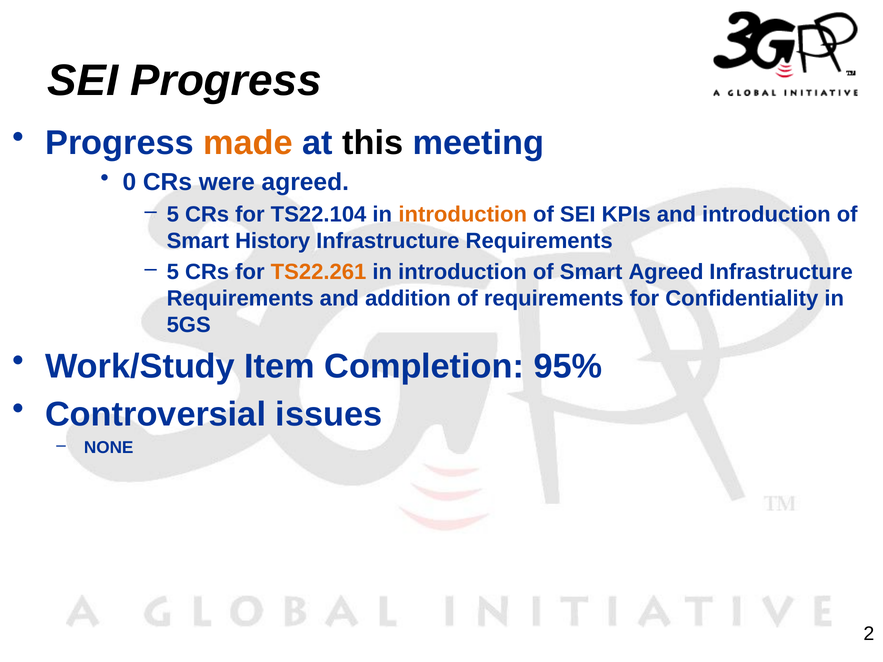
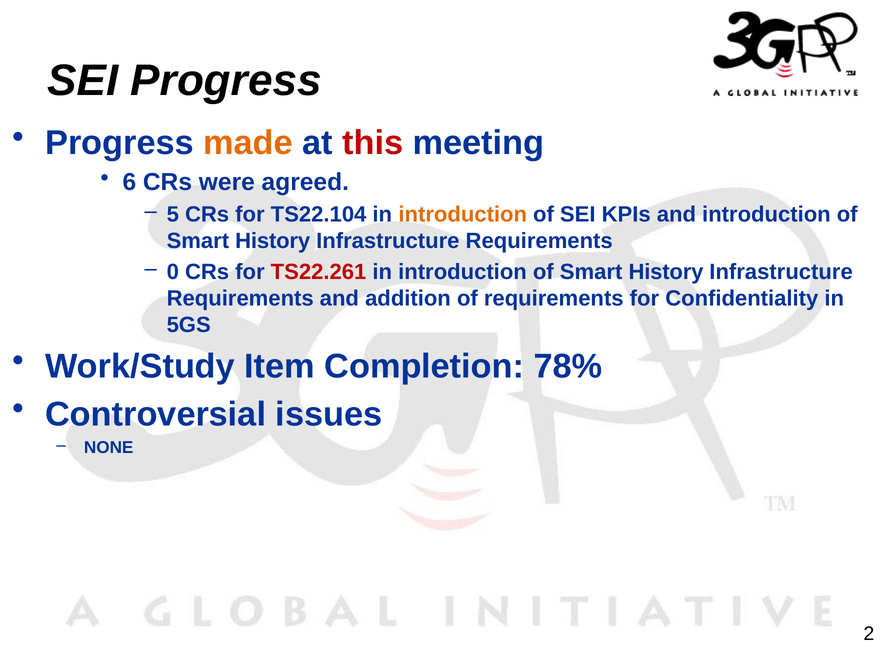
this colour: black -> red
0: 0 -> 6
5 at (173, 272): 5 -> 0
TS22.261 colour: orange -> red
Agreed at (666, 272): Agreed -> History
95%: 95% -> 78%
